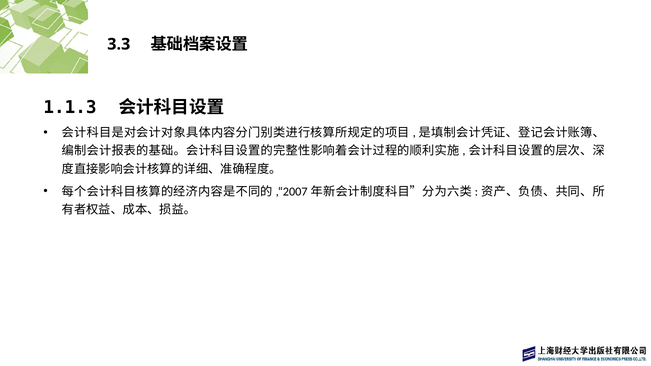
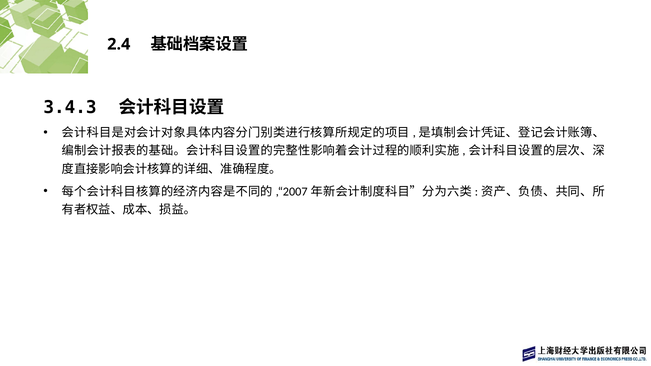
3.3: 3.3 -> 2.4
1.1.3: 1.1.3 -> 3.4.3
